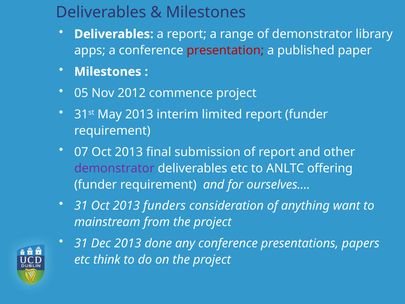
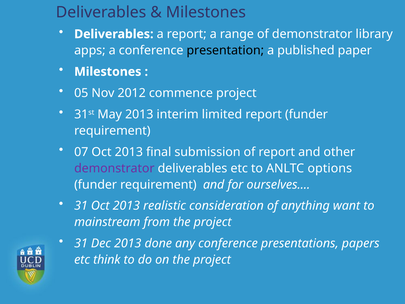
presentation colour: red -> black
offering: offering -> options
funders: funders -> realistic
